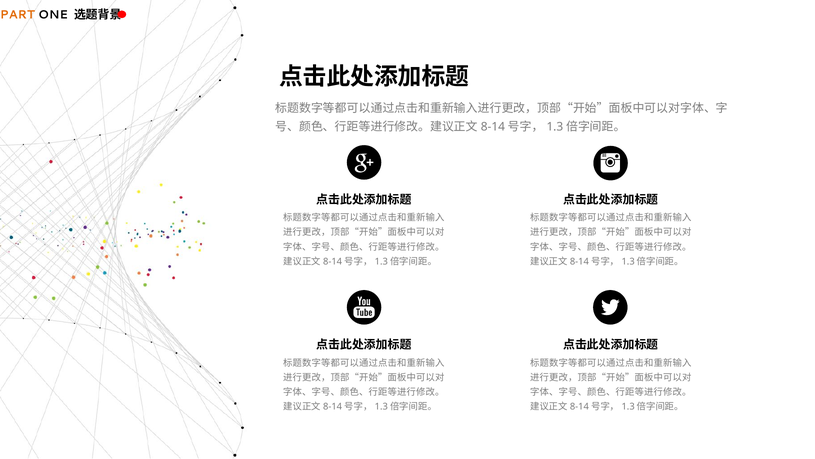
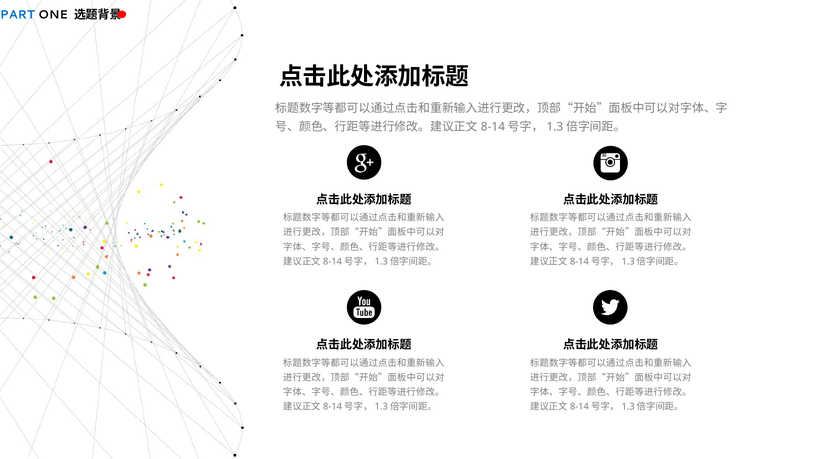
PART colour: orange -> blue
